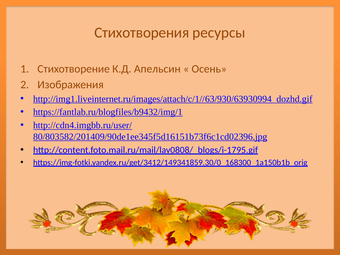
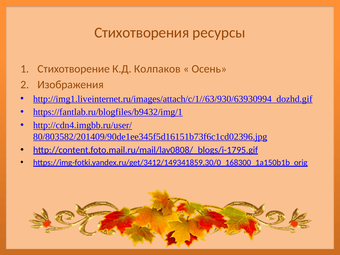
Апельсин: Апельсин -> Колпаков
